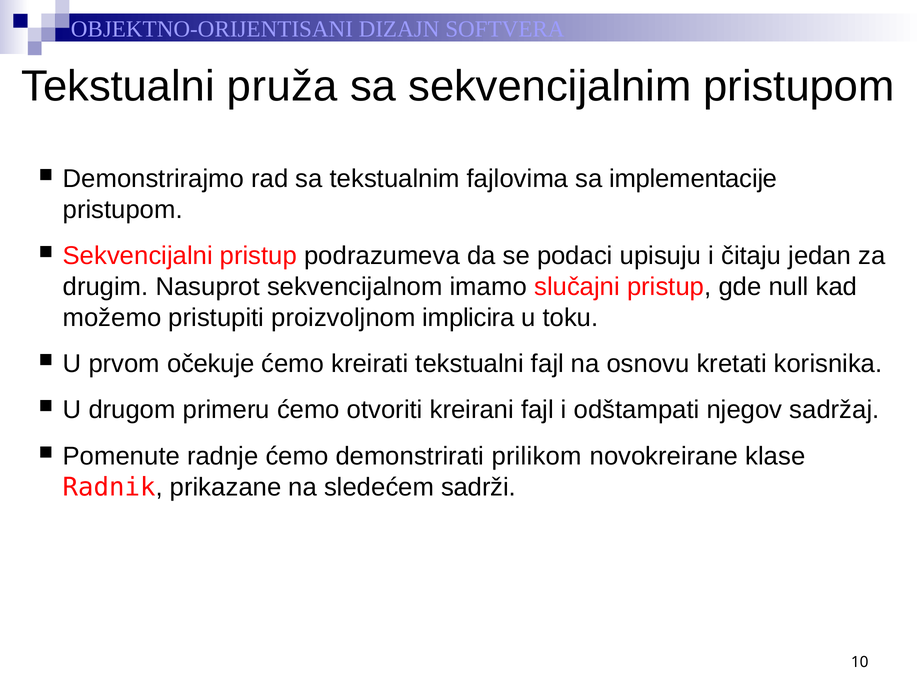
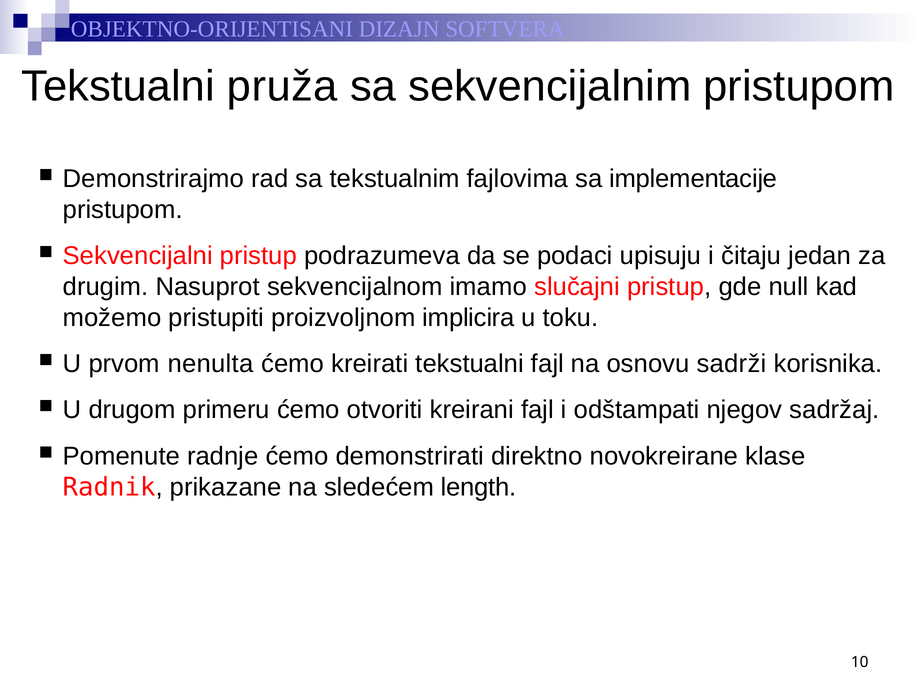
očekuje: očekuje -> nenulta
kretati: kretati -> sadrži
prilikom: prilikom -> direktno
sadrži: sadrži -> length
